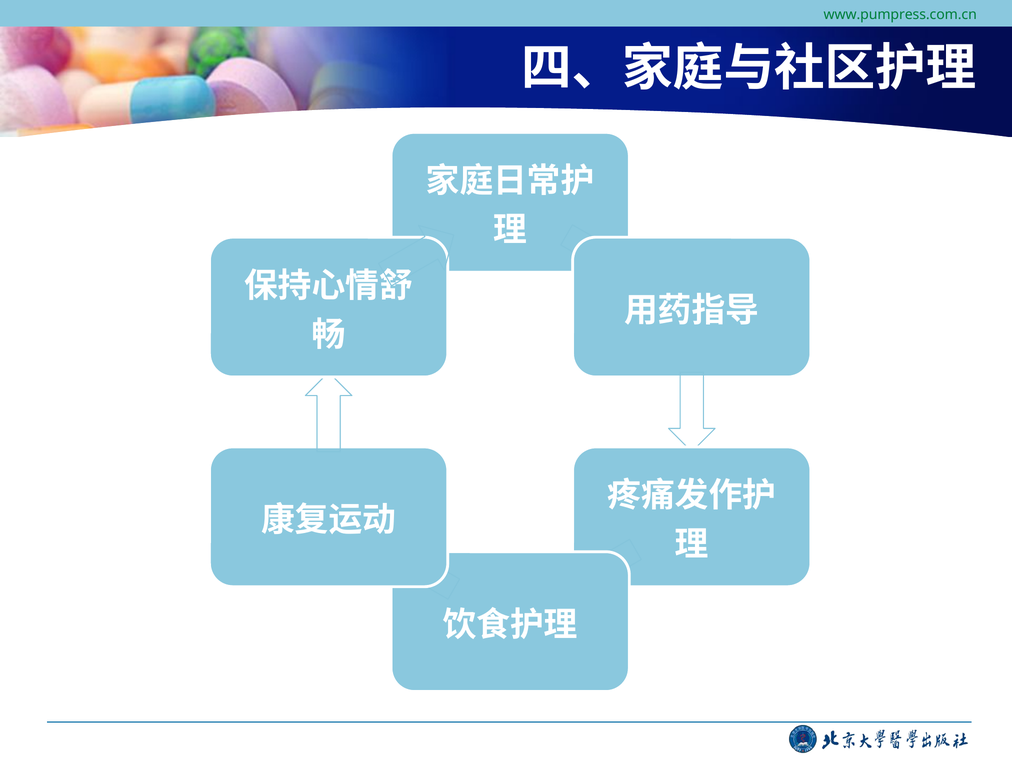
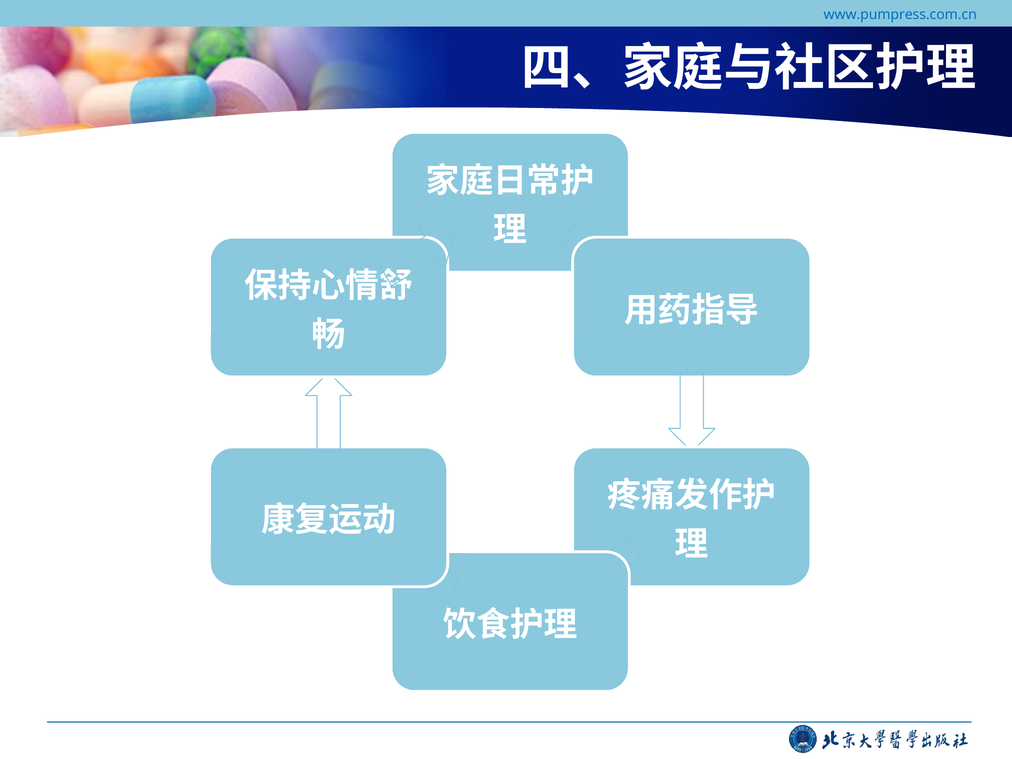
www.pumpress.com.cn colour: green -> blue
